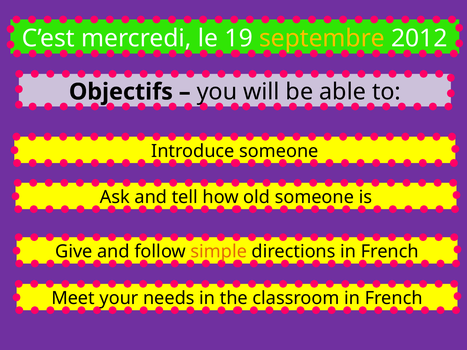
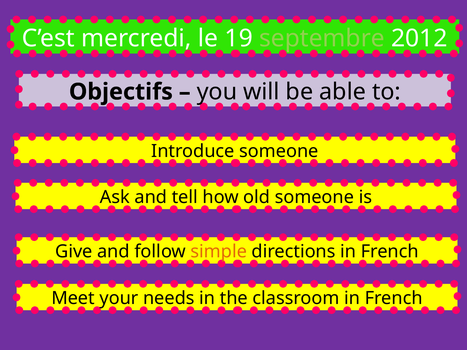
septembre colour: yellow -> light green
